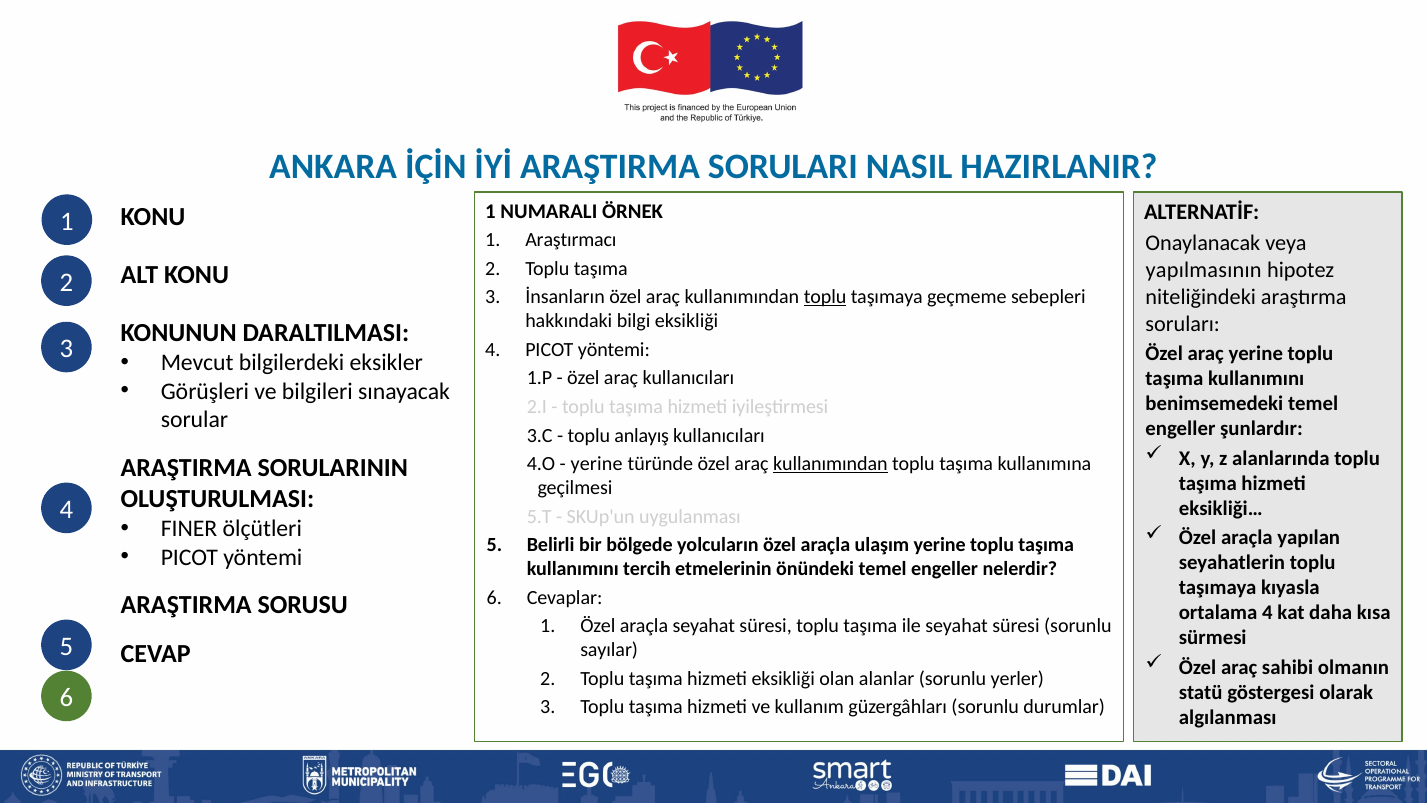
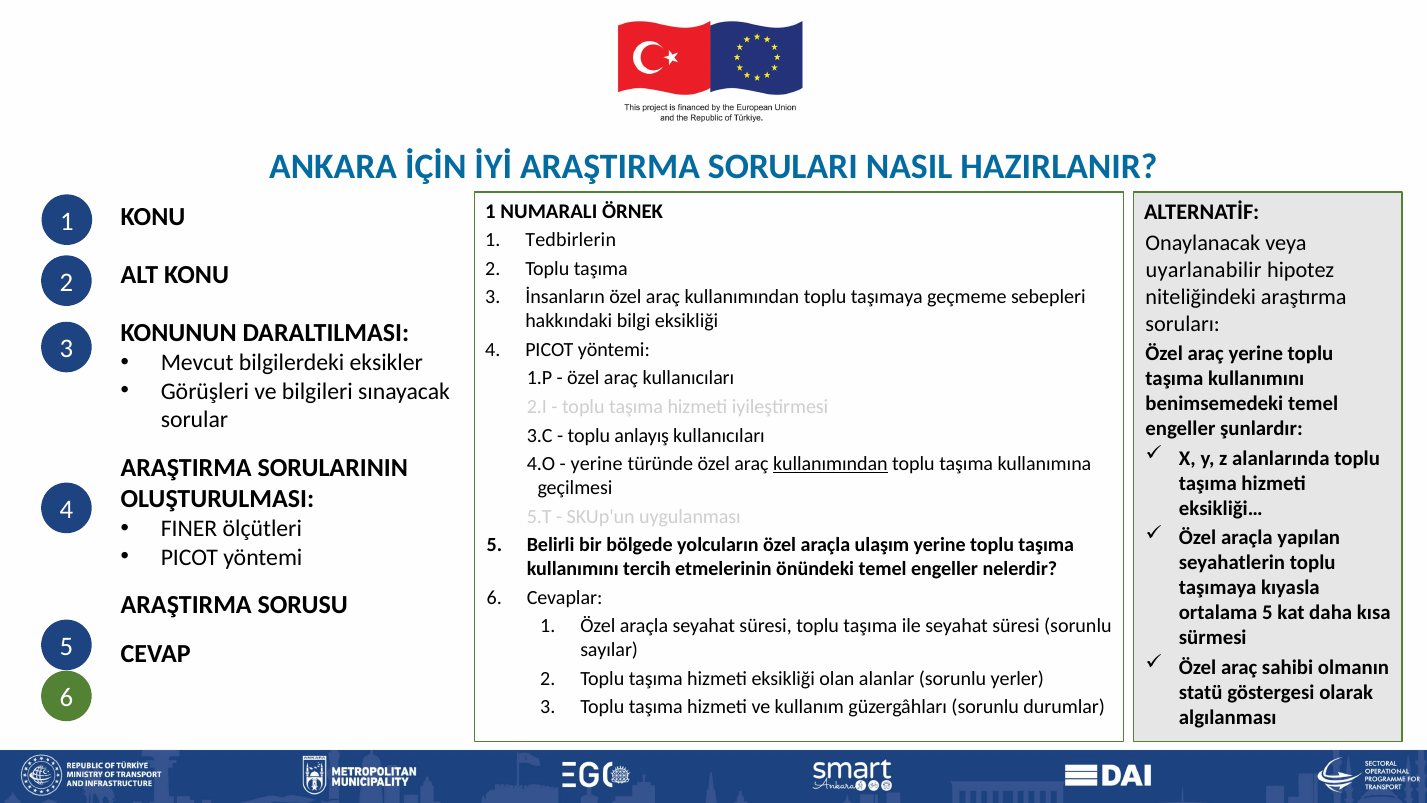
Araştırmacı: Araştırmacı -> Tedbirlerin
yapılmasının: yapılmasının -> uyarlanabilir
toplu at (825, 297) underline: present -> none
ortalama 4: 4 -> 5
